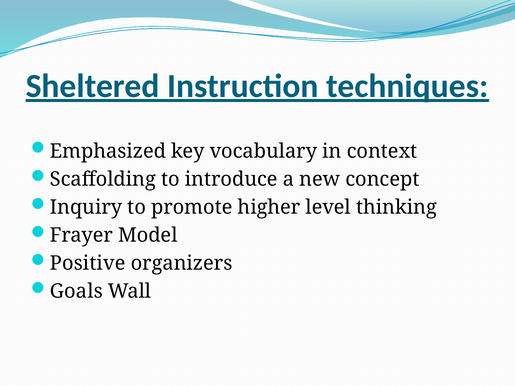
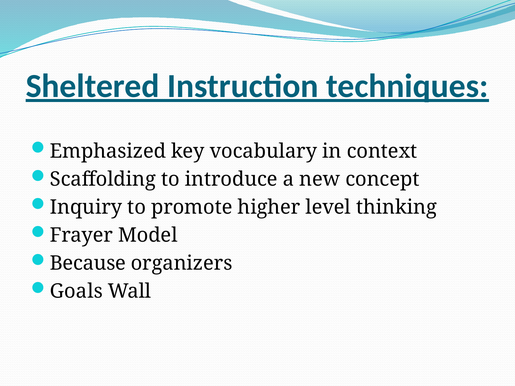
Positive: Positive -> Because
